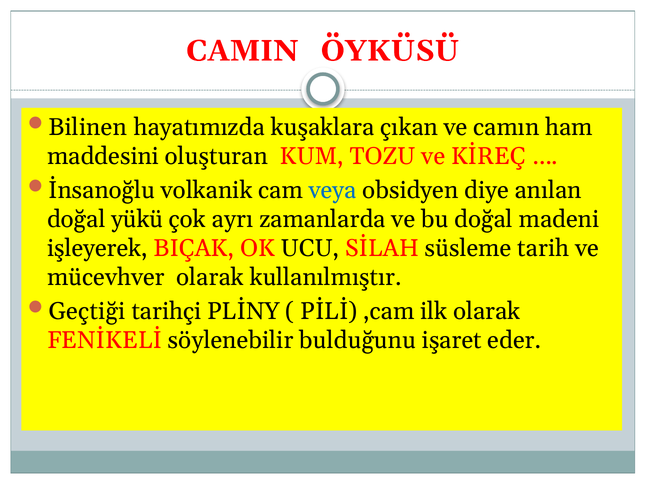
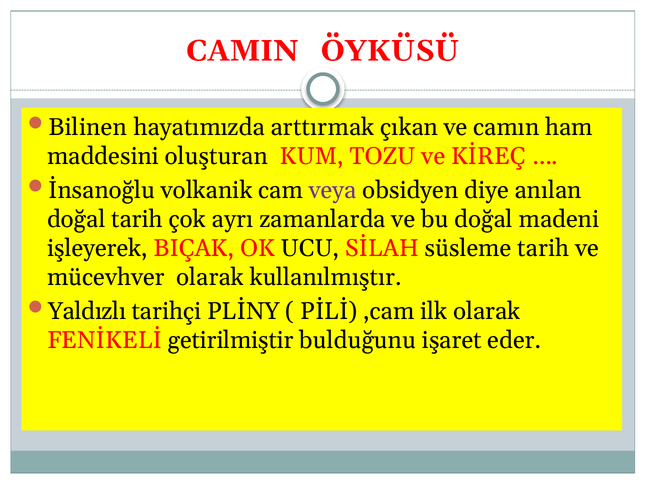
kuşaklara: kuşaklara -> arttırmak
veya colour: blue -> purple
doğal yükü: yükü -> tarih
Geçtiği: Geçtiği -> Yaldızlı
söylenebilir: söylenebilir -> getirilmiştir
